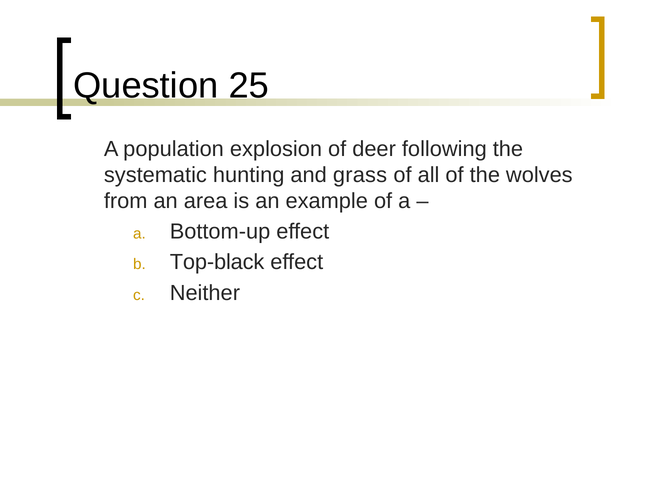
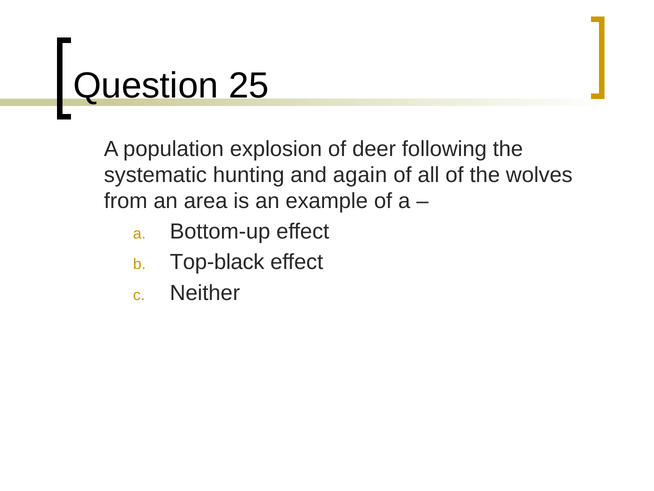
grass: grass -> again
